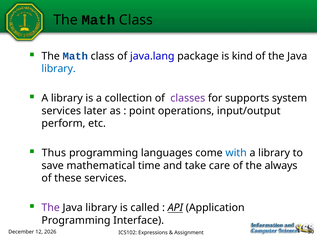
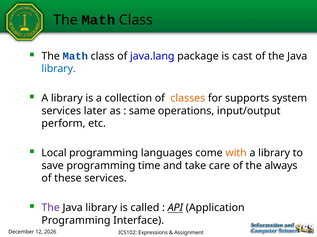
kind: kind -> cast
classes colour: purple -> orange
point: point -> same
Thus: Thus -> Local
with colour: blue -> orange
save mathematical: mathematical -> programming
